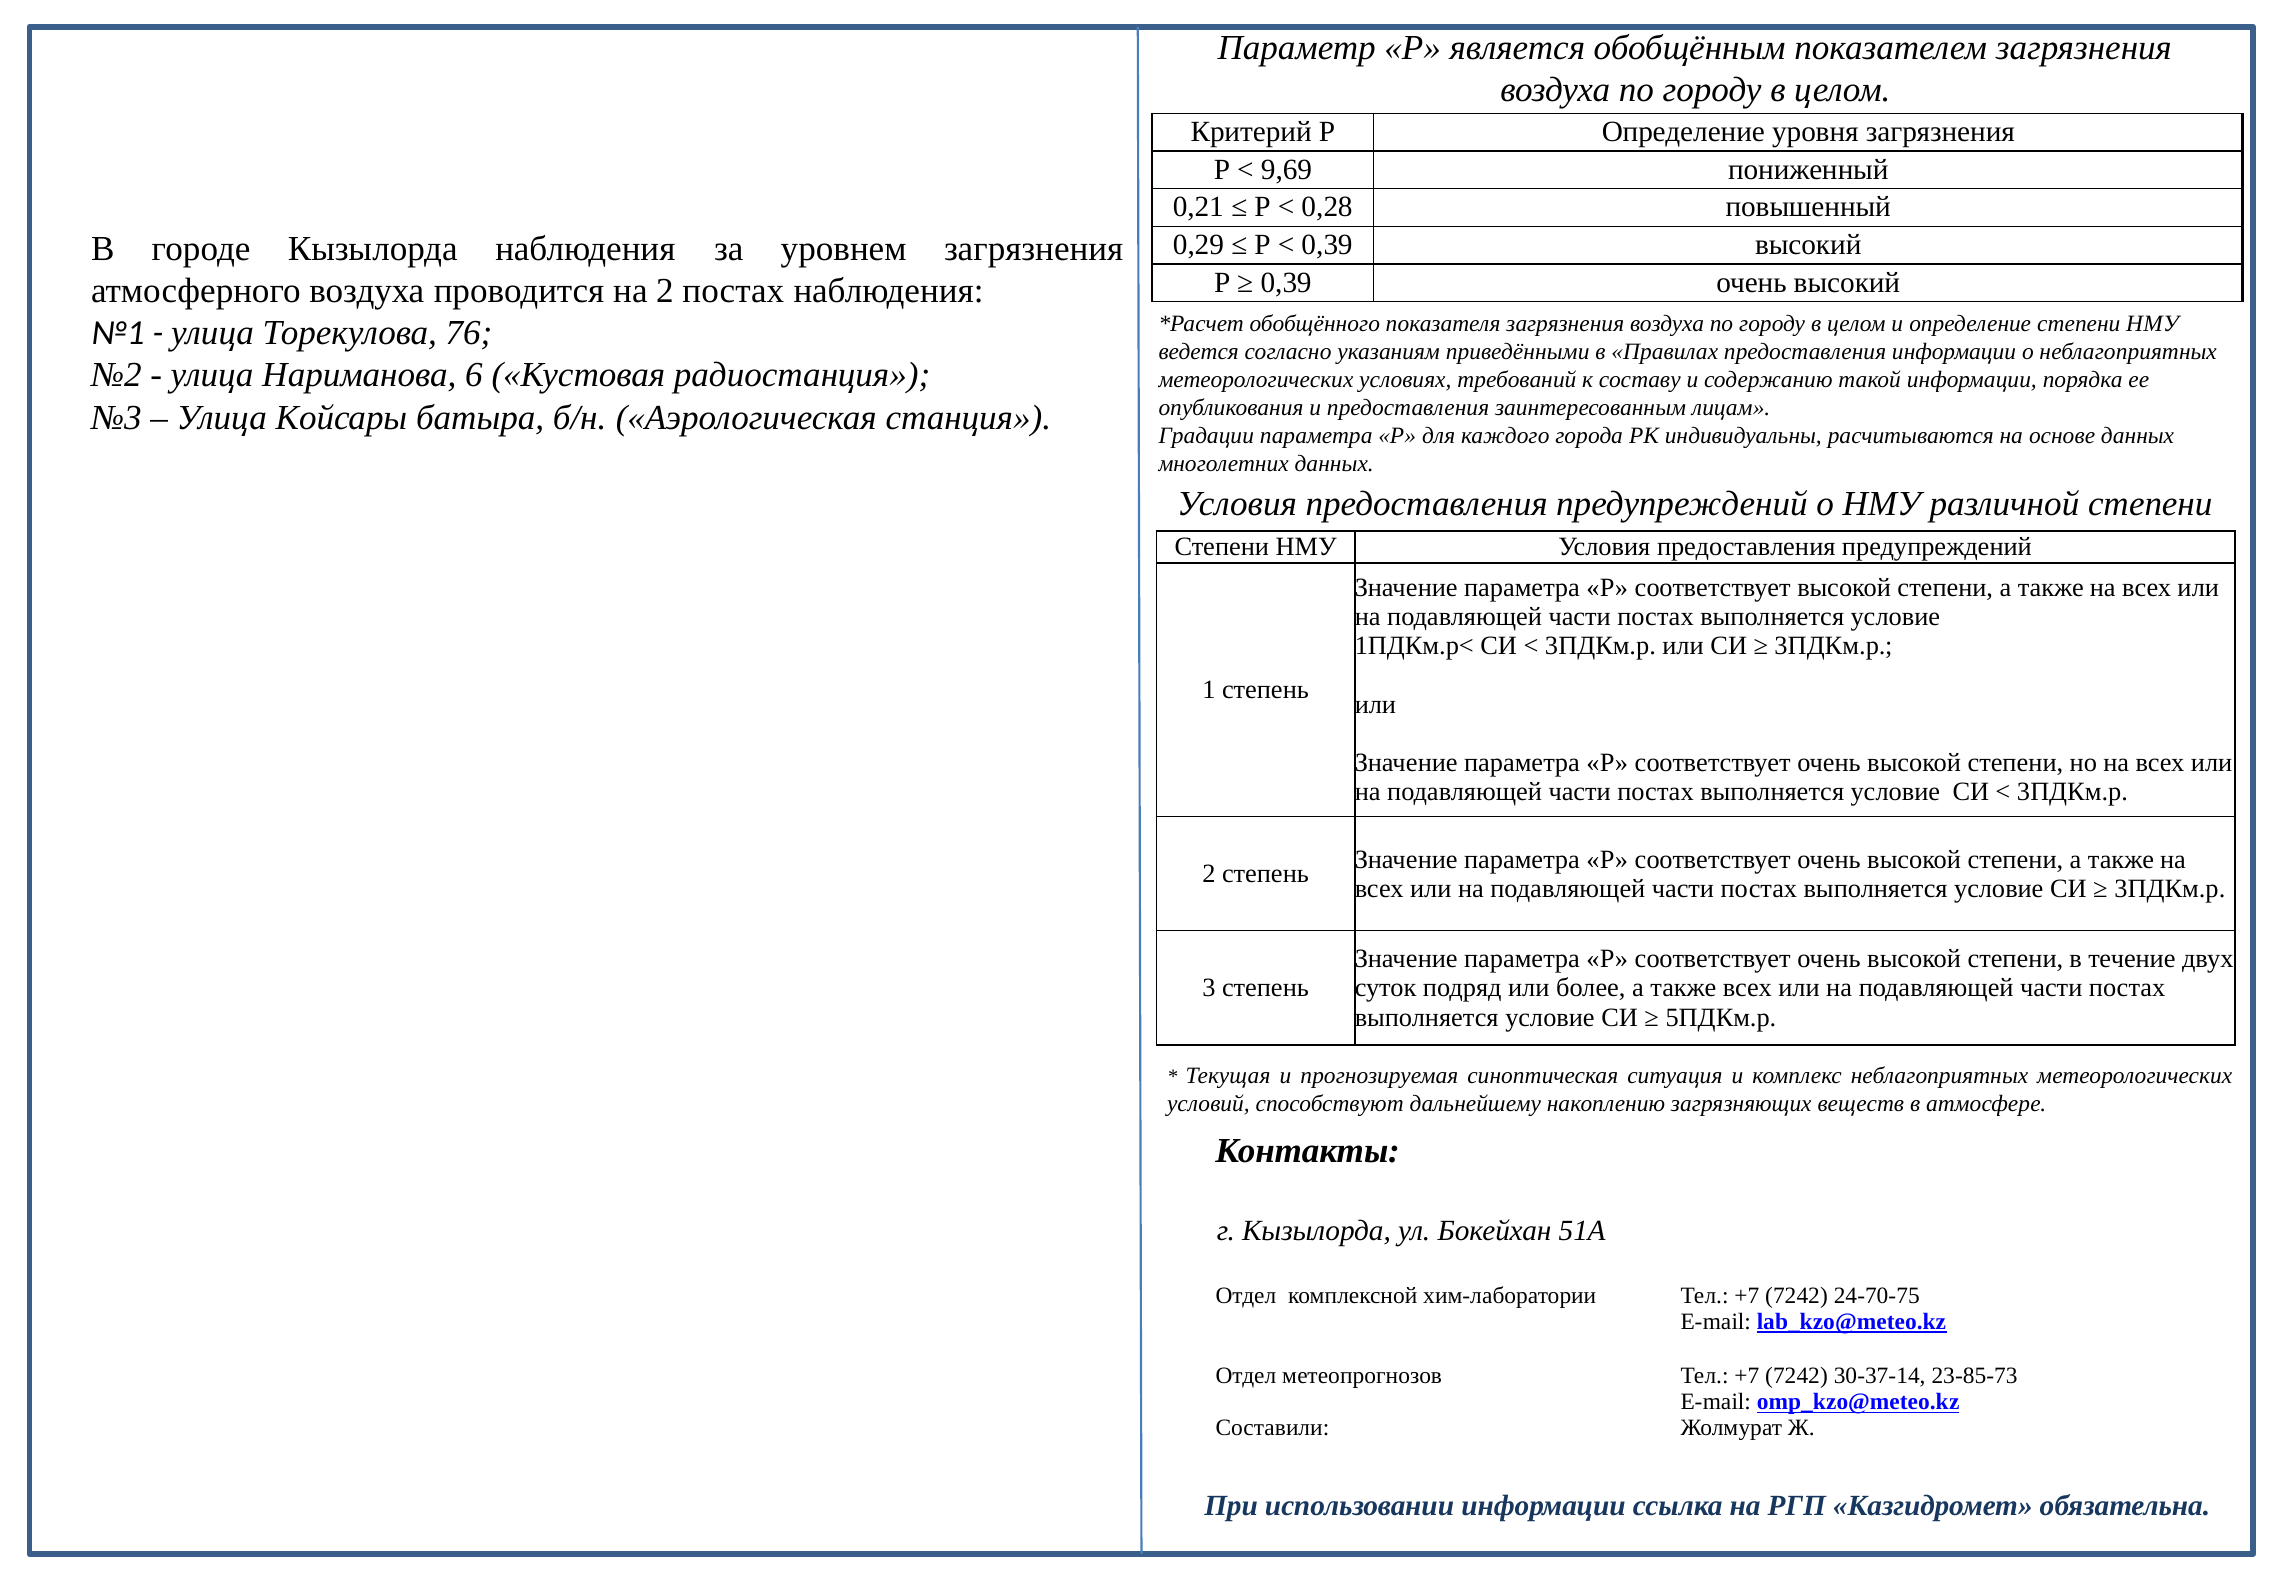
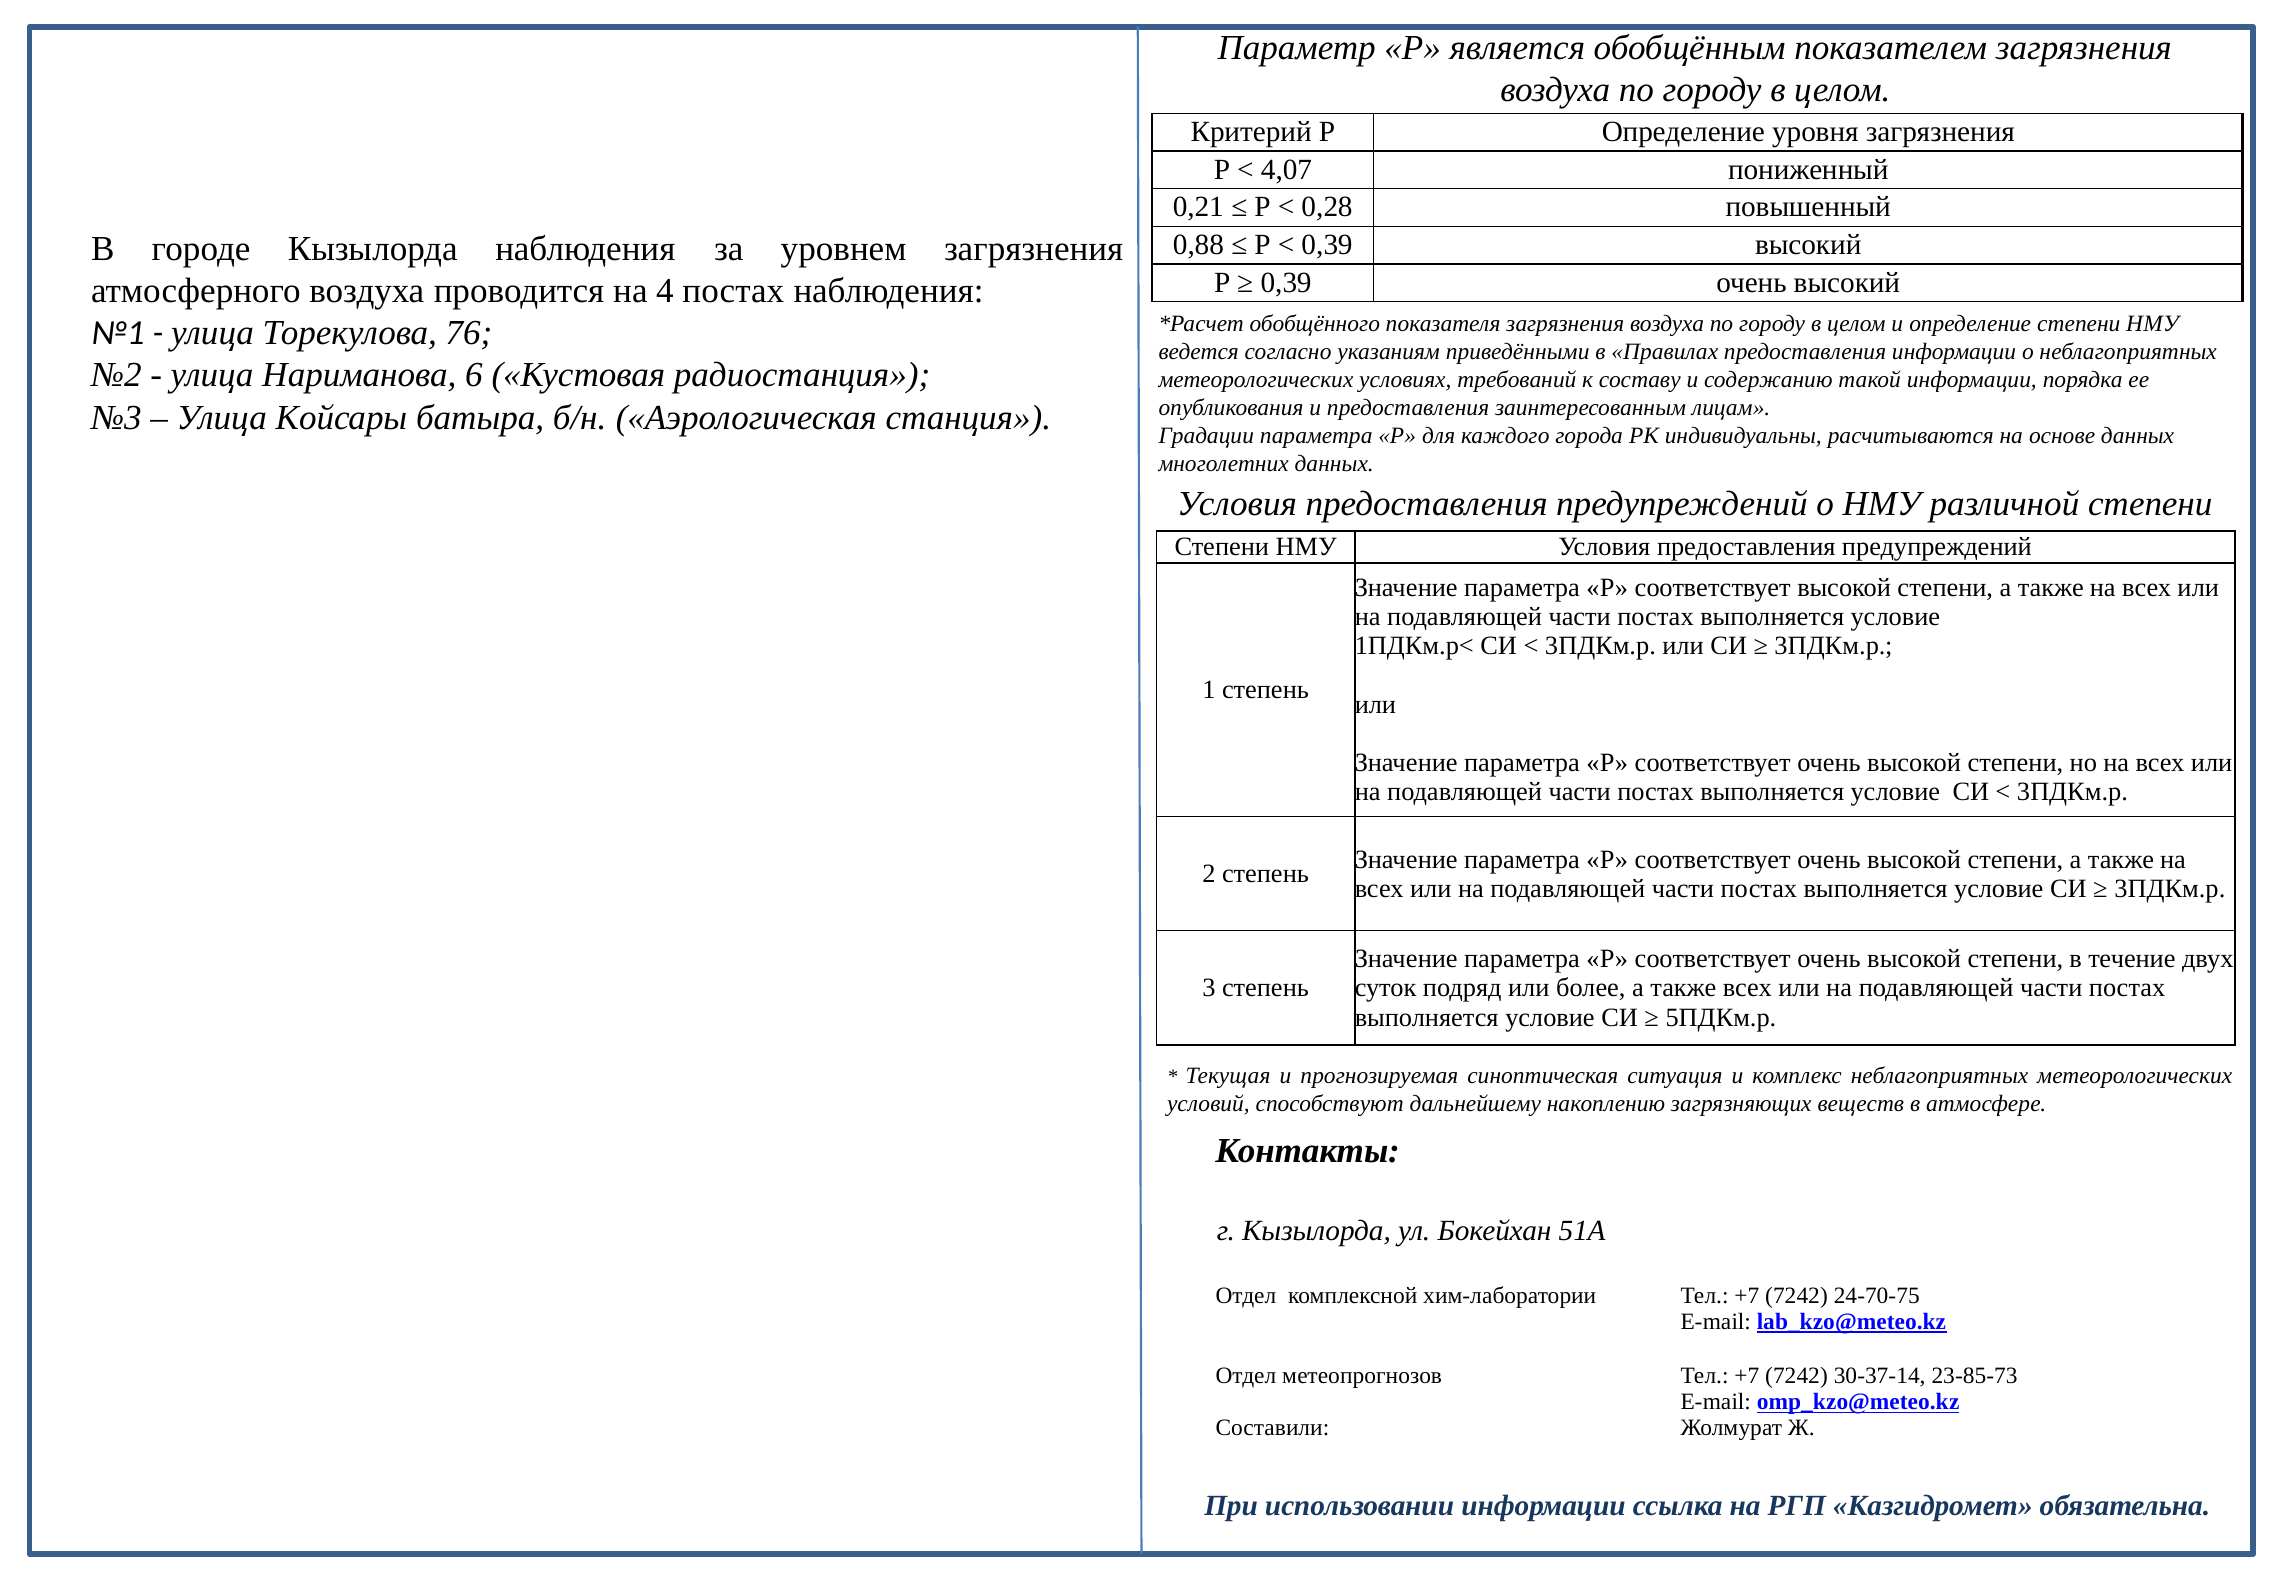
9,69: 9,69 -> 4,07
0,29: 0,29 -> 0,88
на 2: 2 -> 4
